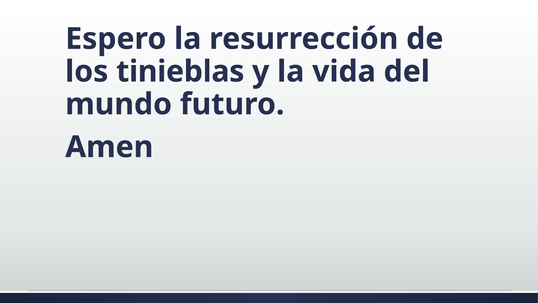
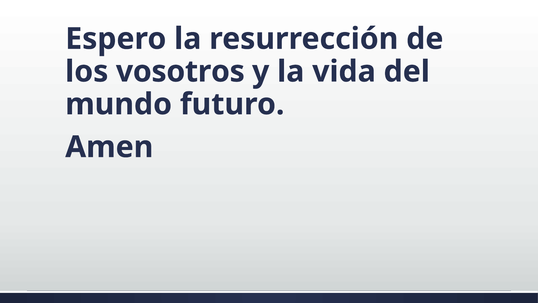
tinieblas: tinieblas -> vosotros
